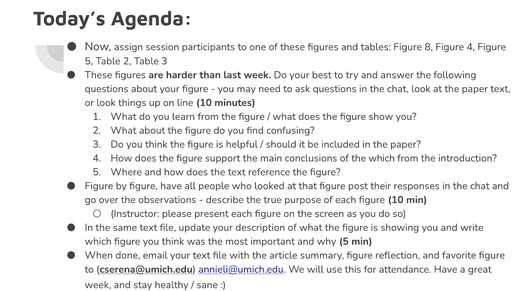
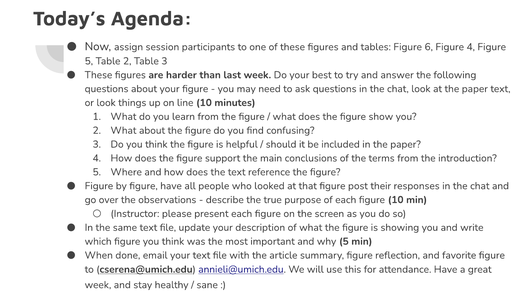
8: 8 -> 6
the which: which -> terms
